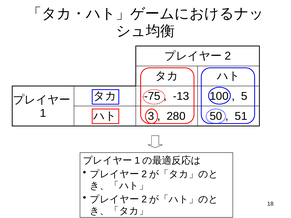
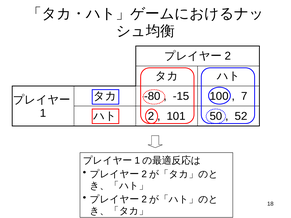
-75: -75 -> -80
-13: -13 -> -15
5: 5 -> 7
3 at (151, 116): 3 -> 2
280: 280 -> 101
51: 51 -> 52
